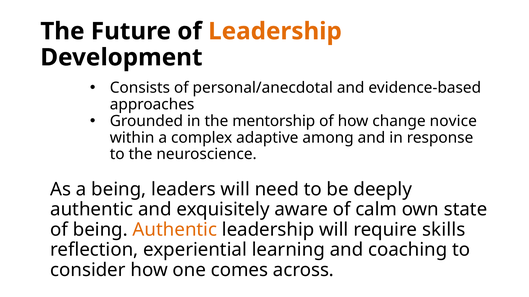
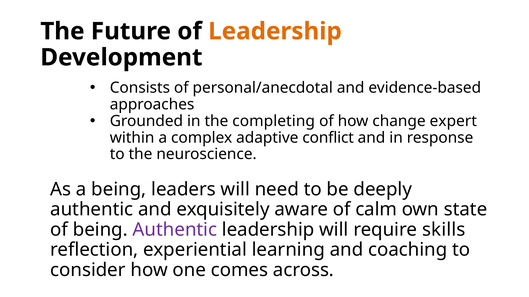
mentorship: mentorship -> completing
novice: novice -> expert
among: among -> conflict
Authentic at (175, 230) colour: orange -> purple
